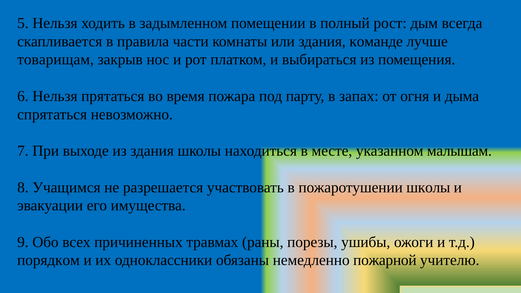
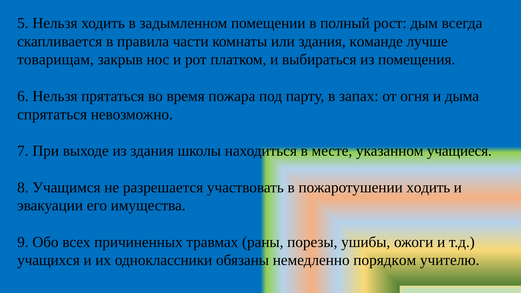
малышам: малышам -> учащиеся
пожаротушении школы: школы -> ходить
порядком: порядком -> учащихся
пожарной: пожарной -> порядком
